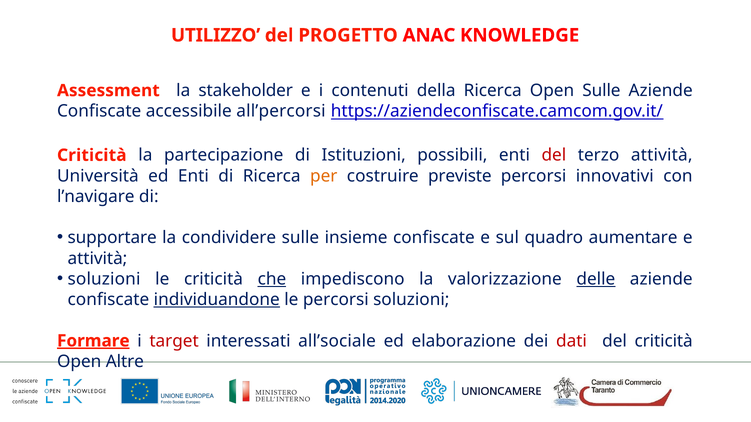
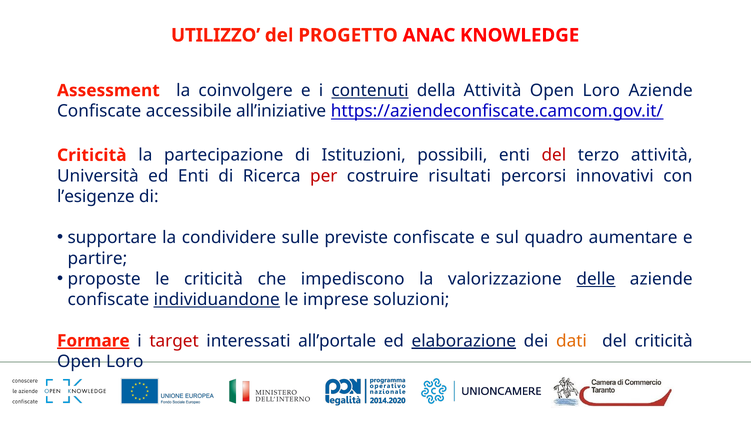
stakeholder: stakeholder -> coinvolgere
contenuti underline: none -> present
della Ricerca: Ricerca -> Attività
Sulle at (601, 91): Sulle -> Loro
all’percorsi: all’percorsi -> all’iniziative
per colour: orange -> red
previste: previste -> risultati
l’navigare: l’navigare -> l’esigenze
insieme: insieme -> previste
attività at (97, 259): attività -> partire
soluzioni at (104, 279): soluzioni -> proposte
che underline: present -> none
le percorsi: percorsi -> imprese
all’sociale: all’sociale -> all’portale
elaborazione underline: none -> present
dati colour: red -> orange
Altre at (125, 362): Altre -> Loro
